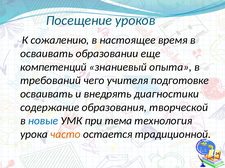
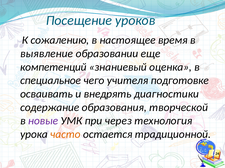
осваивать at (47, 54): осваивать -> выявление
опыта: опыта -> оценка
требований: требований -> специальное
новые colour: blue -> purple
тема: тема -> через
